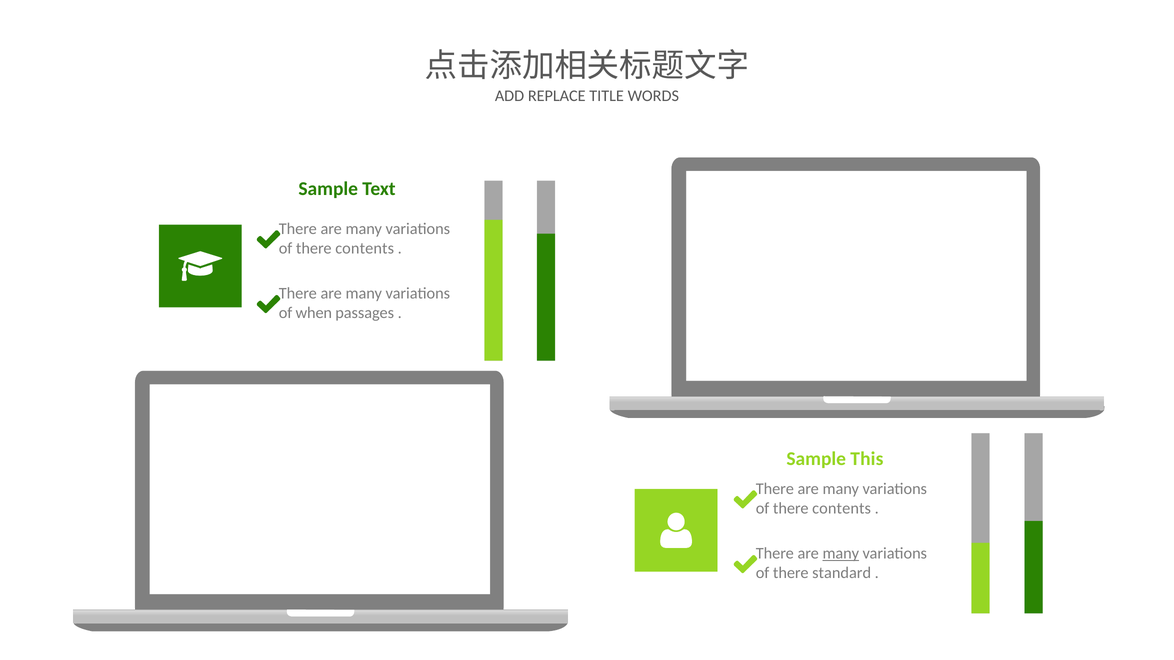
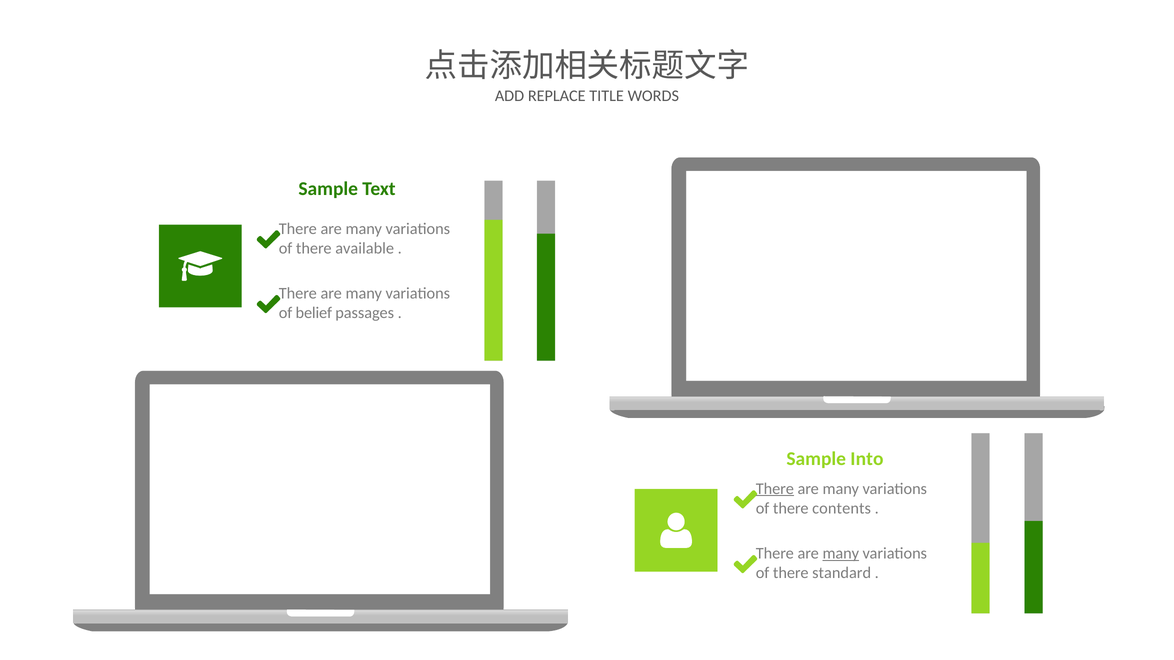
contents at (365, 248): contents -> available
when: when -> belief
This: This -> Into
There at (775, 489) underline: none -> present
